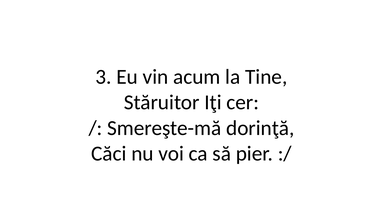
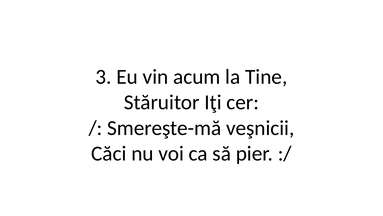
dorinţă: dorinţă -> veşnicii
